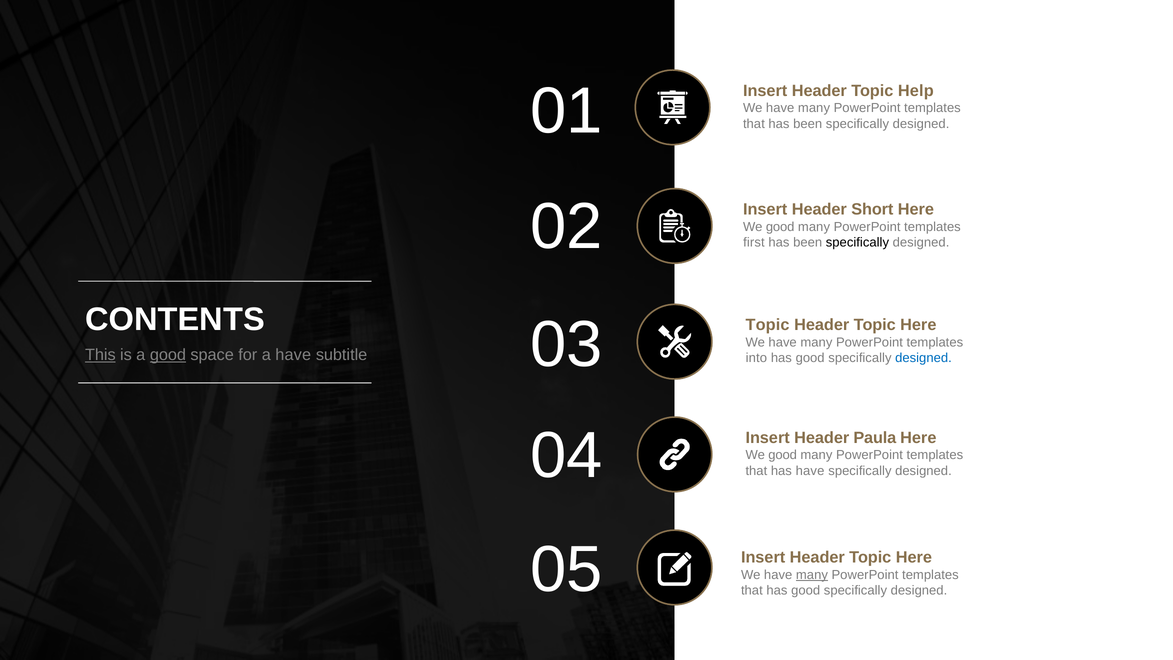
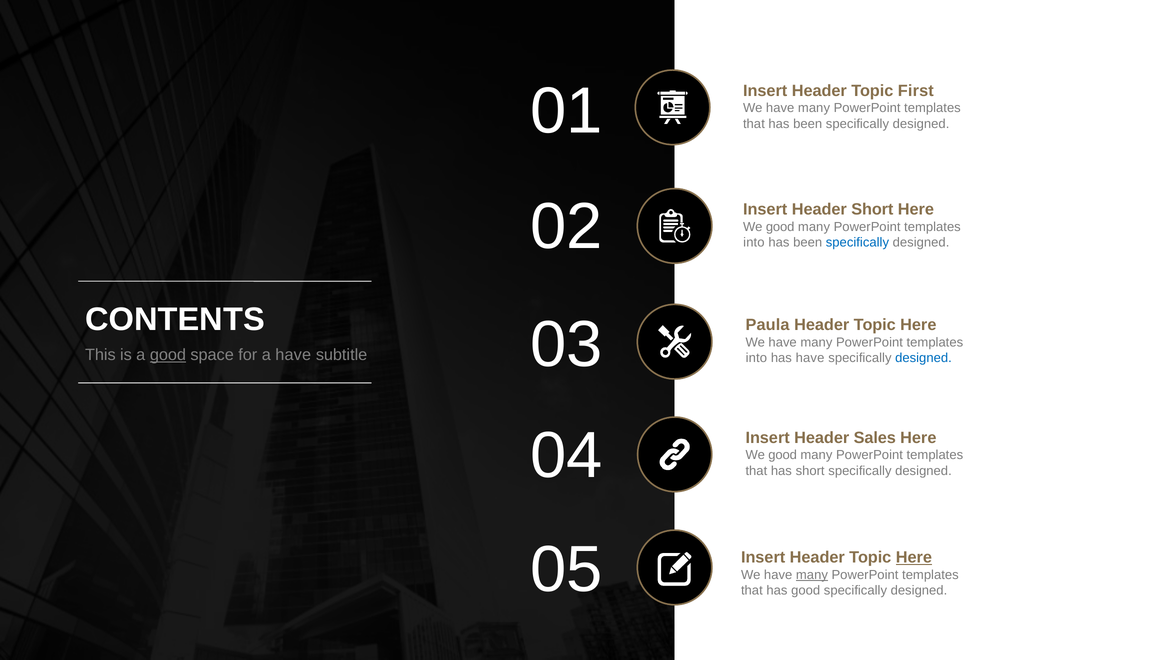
Help: Help -> First
first at (754, 242): first -> into
specifically at (857, 242) colour: black -> blue
Topic at (768, 325): Topic -> Paula
This underline: present -> none
good at (810, 358): good -> have
Paula: Paula -> Sales
has have: have -> short
Here at (914, 557) underline: none -> present
